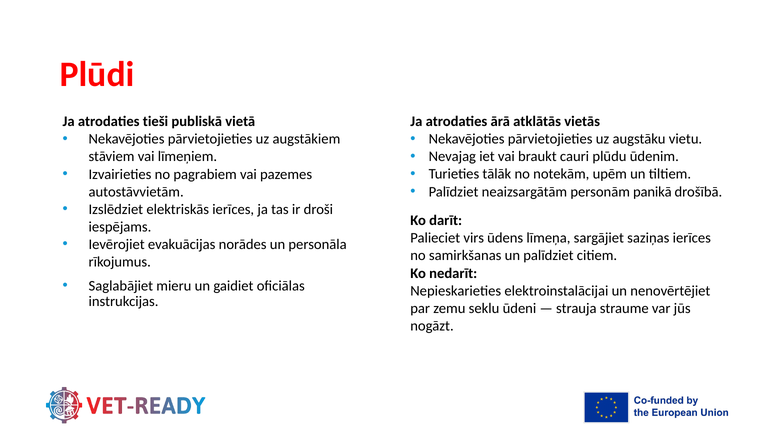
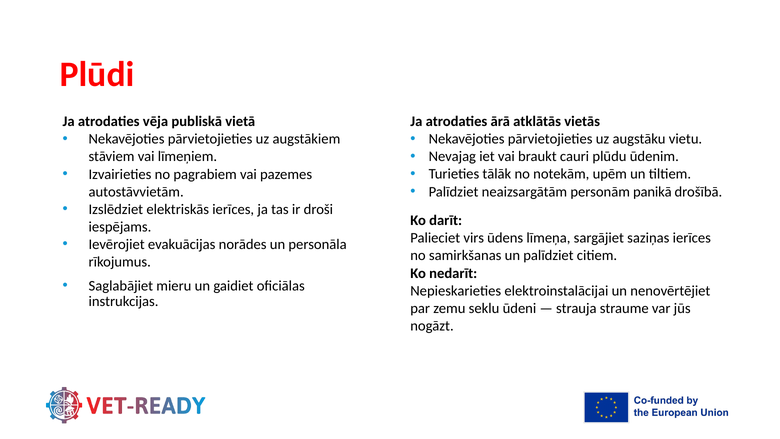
tieši: tieši -> vēja
